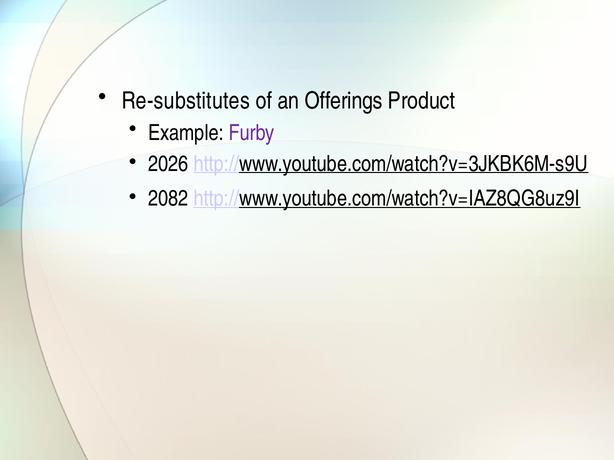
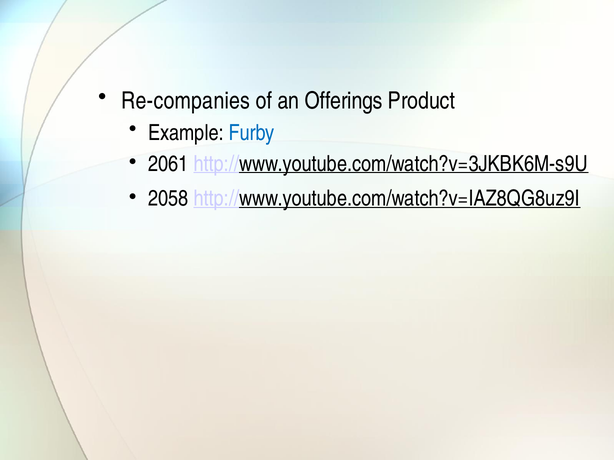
Re-substitutes: Re-substitutes -> Re-companies
Furby colour: purple -> blue
2026: 2026 -> 2061
2082: 2082 -> 2058
